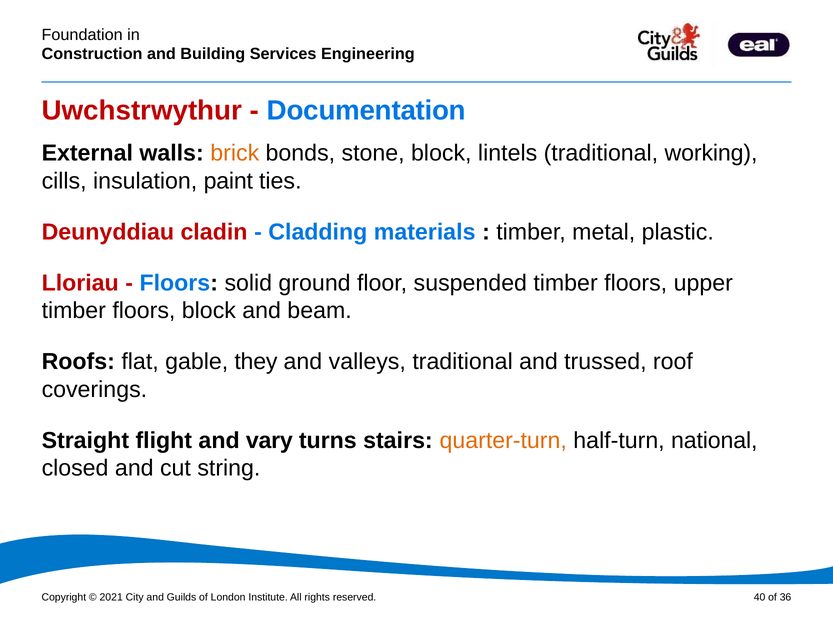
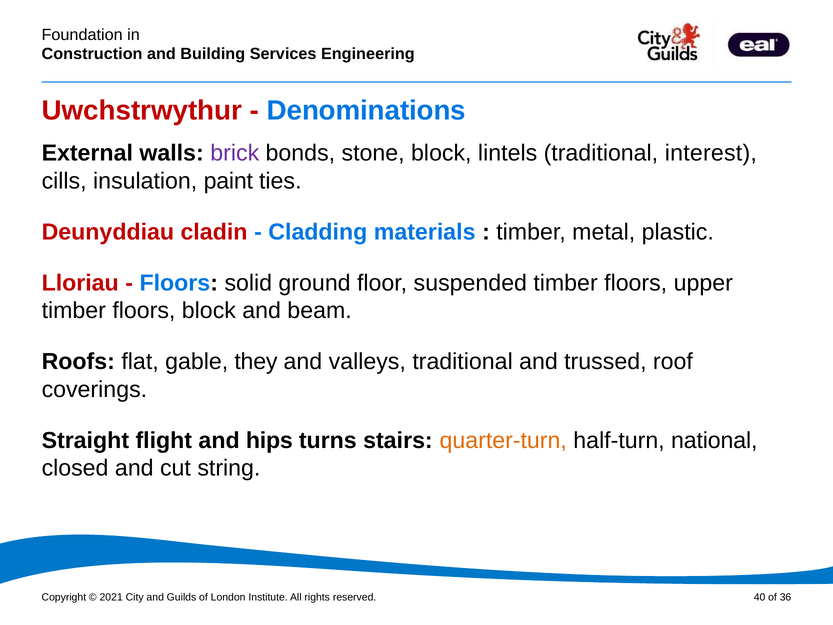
Documentation: Documentation -> Denominations
brick colour: orange -> purple
working: working -> interest
vary: vary -> hips
